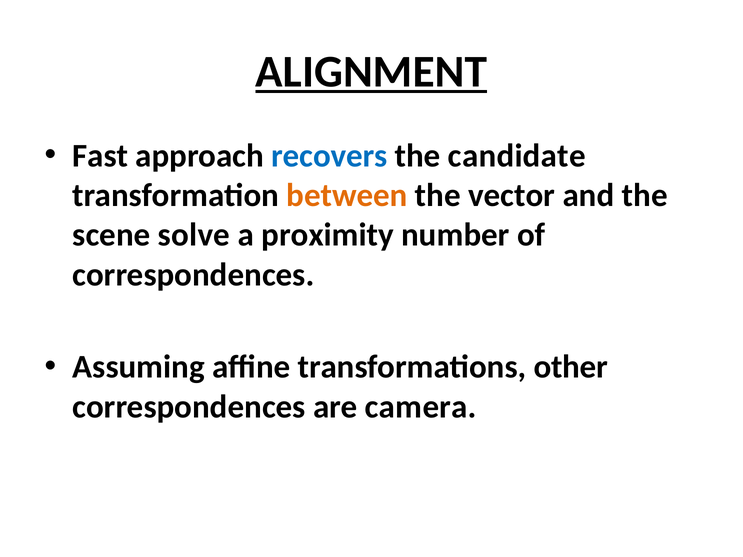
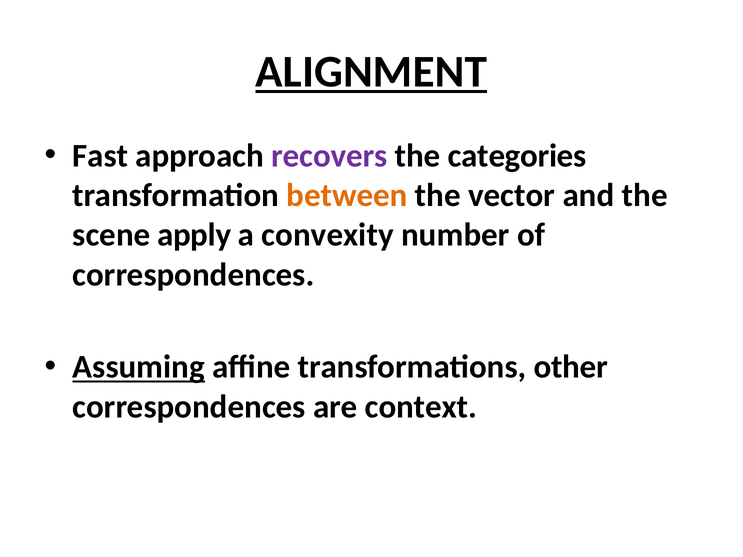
recovers colour: blue -> purple
candidate: candidate -> categories
solve: solve -> apply
proximity: proximity -> convexity
Assuming underline: none -> present
camera: camera -> context
